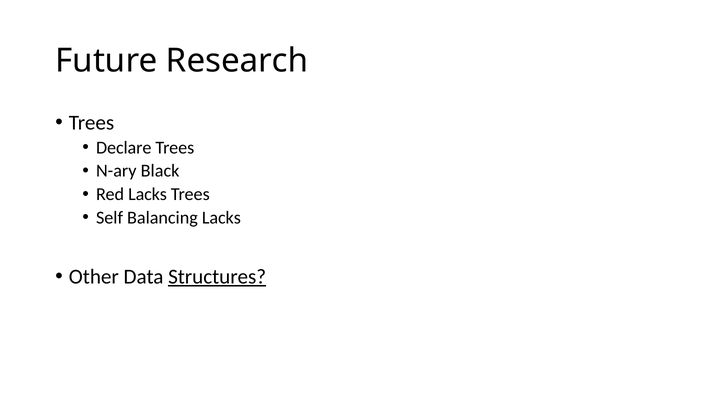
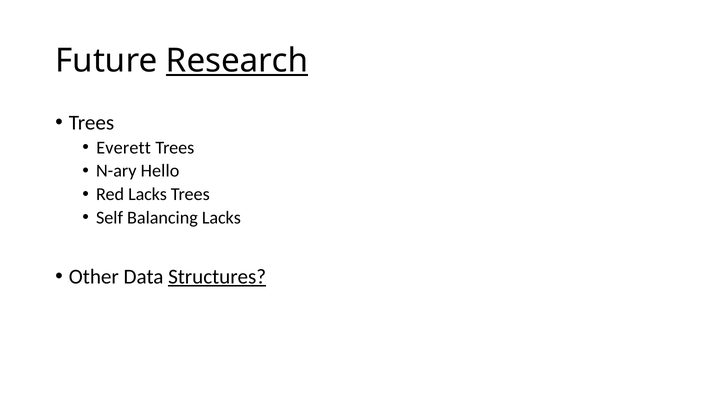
Research underline: none -> present
Declare: Declare -> Everett
Black: Black -> Hello
